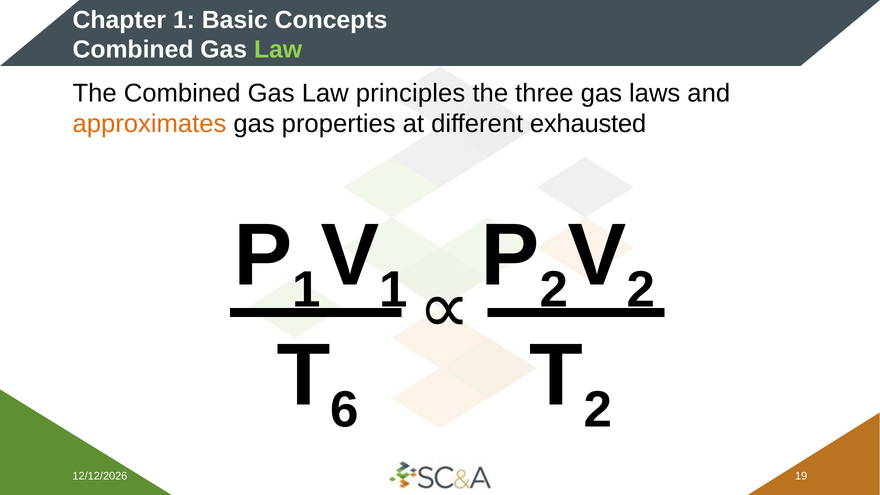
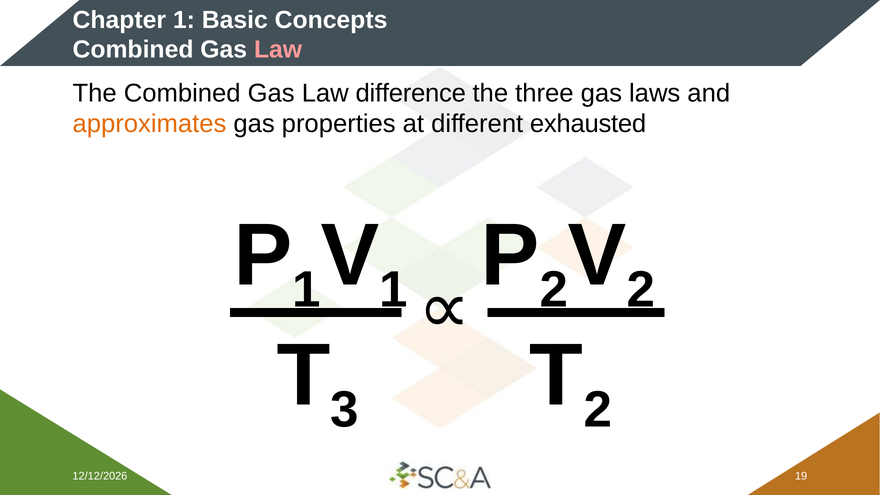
Law at (278, 50) colour: light green -> pink
principles: principles -> difference
6: 6 -> 3
